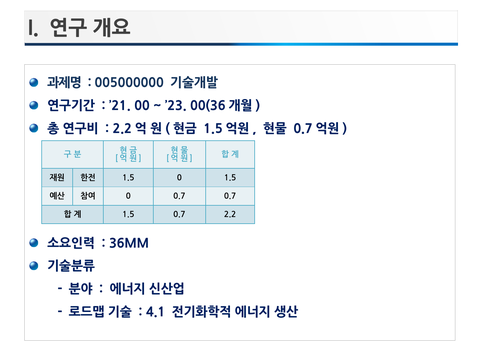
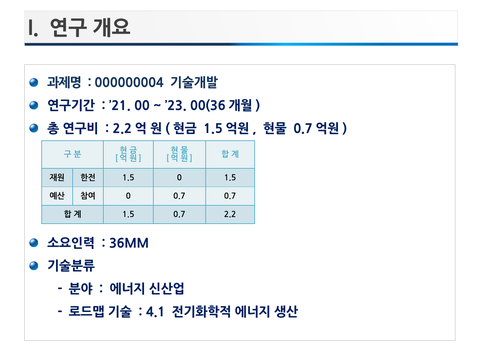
005000000: 005000000 -> 000000004
